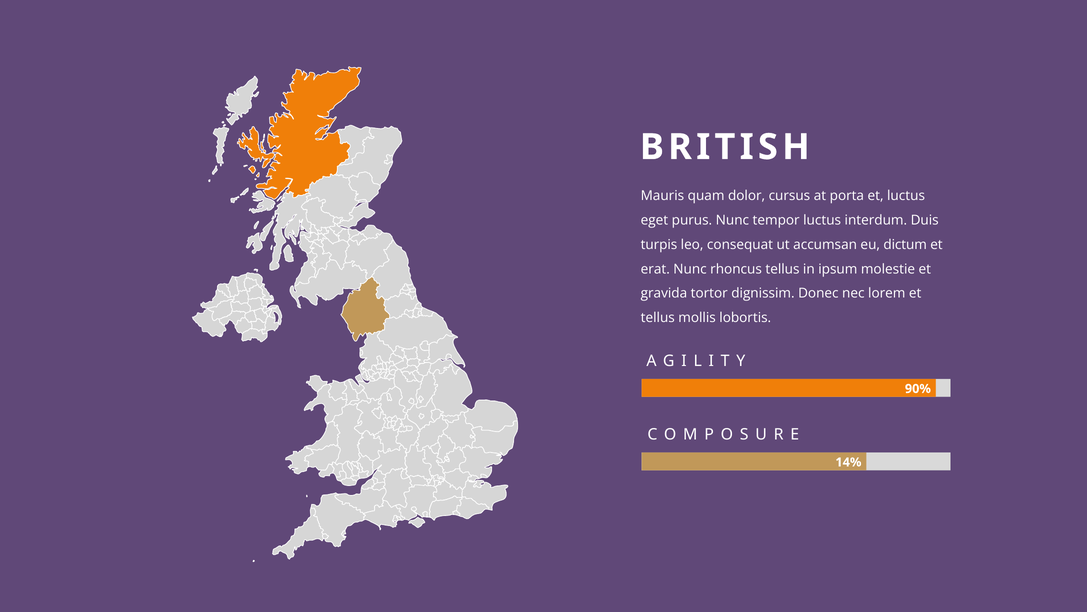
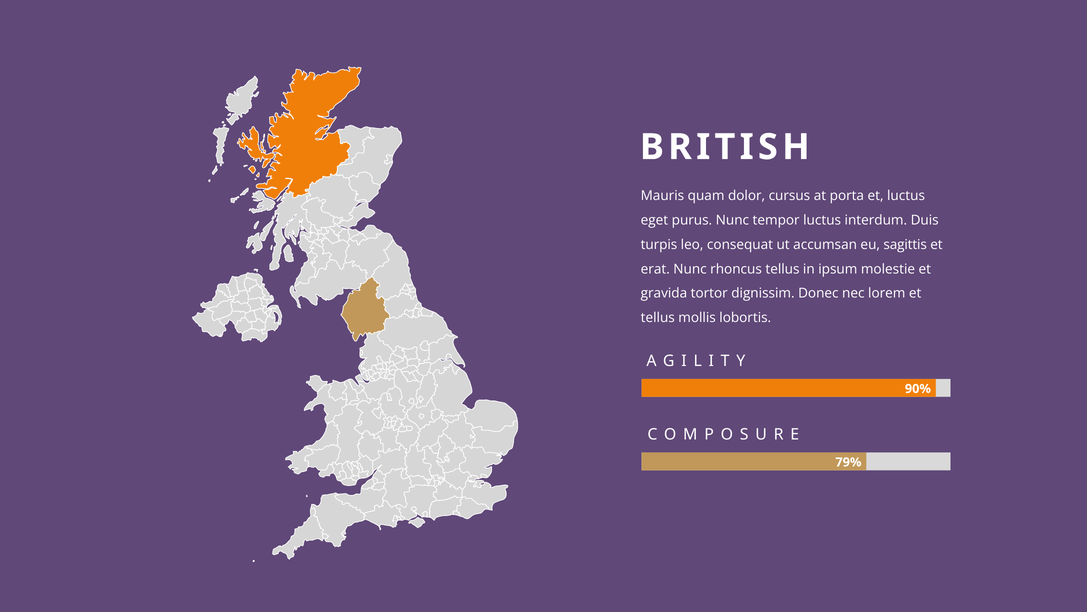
dictum: dictum -> sagittis
14%: 14% -> 79%
